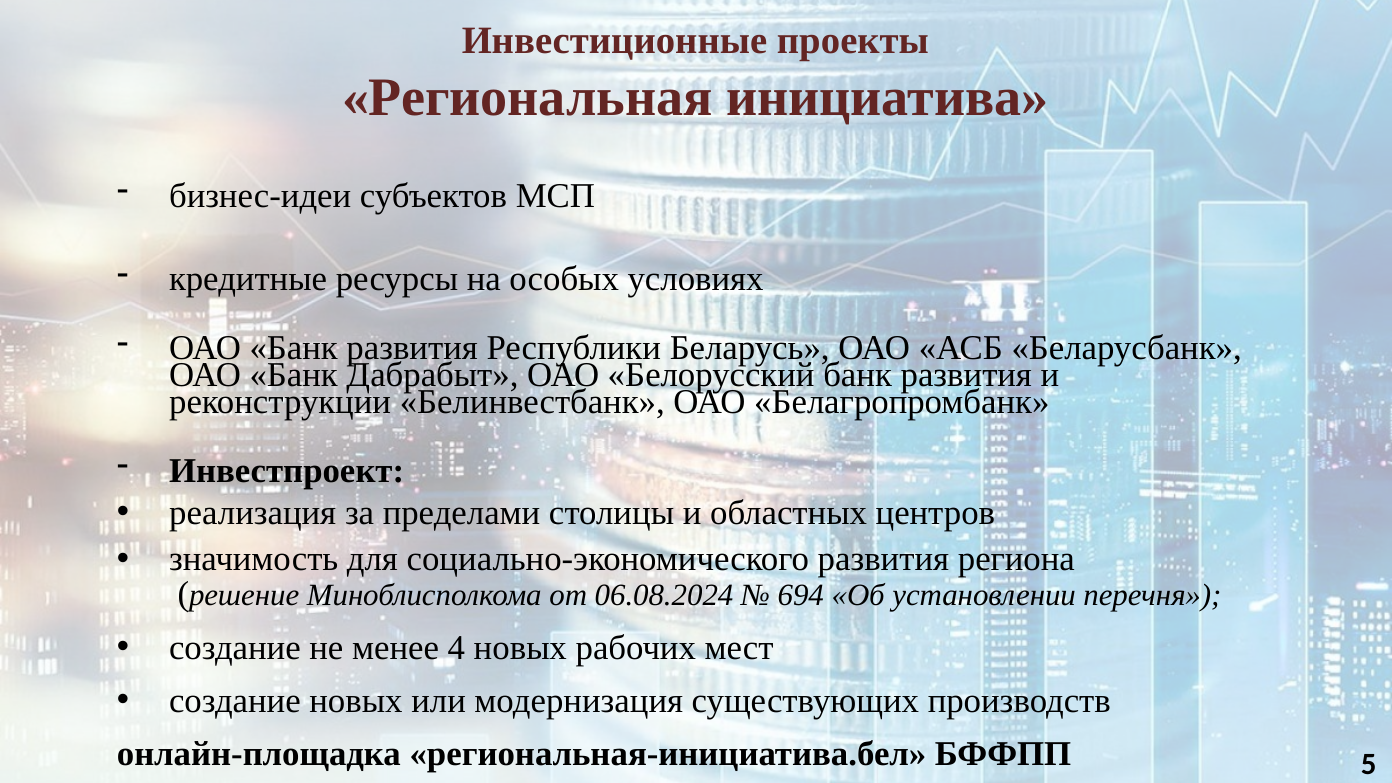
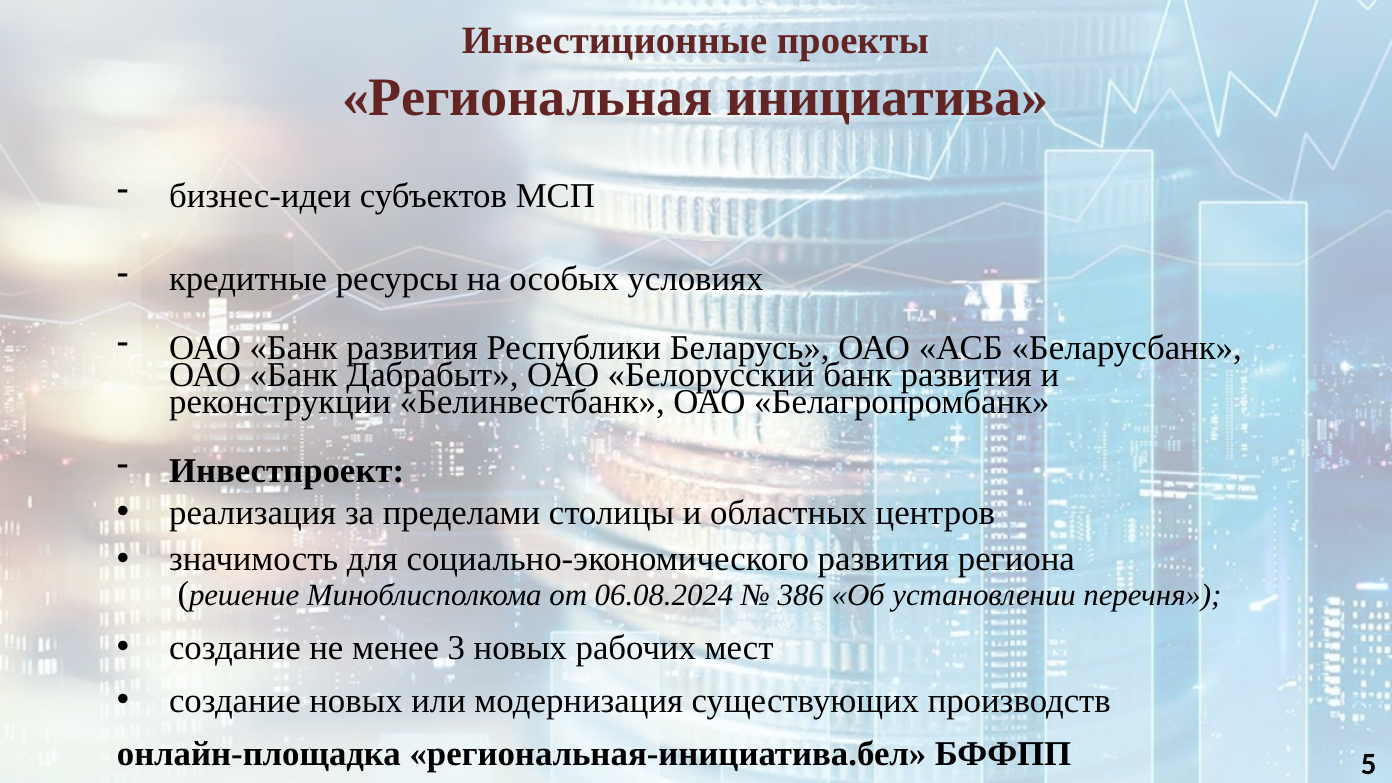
694: 694 -> 386
4: 4 -> 3
